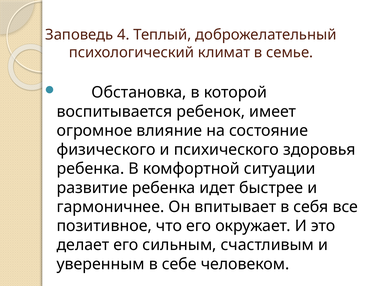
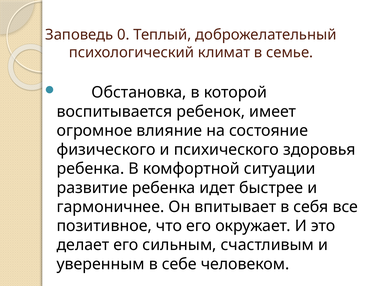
4: 4 -> 0
